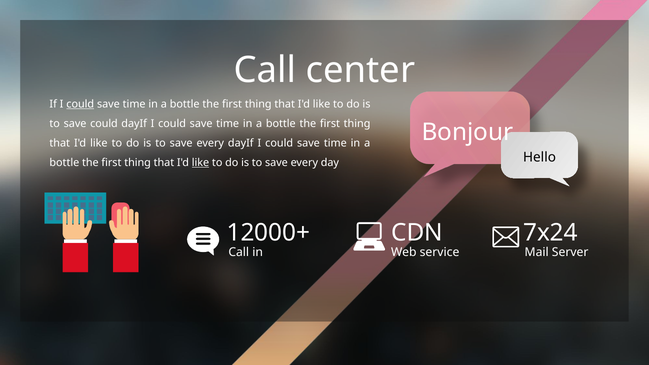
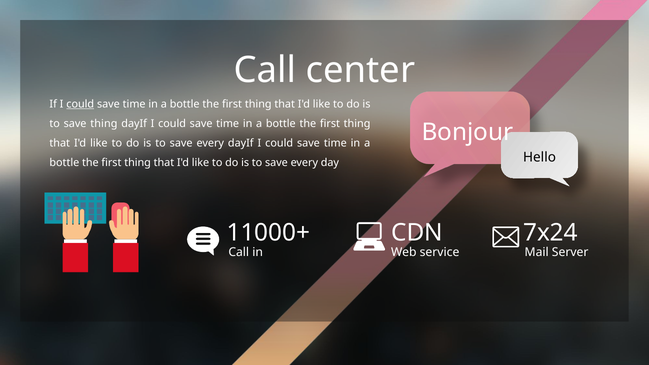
save could: could -> thing
like at (201, 163) underline: present -> none
12000+: 12000+ -> 11000+
